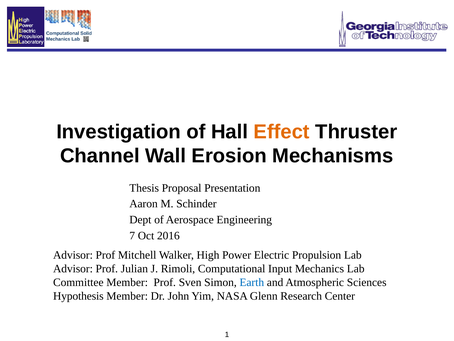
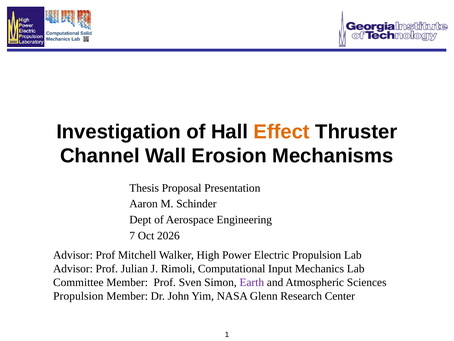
2016: 2016 -> 2026
Earth colour: blue -> purple
Hypothesis at (78, 296): Hypothesis -> Propulsion
